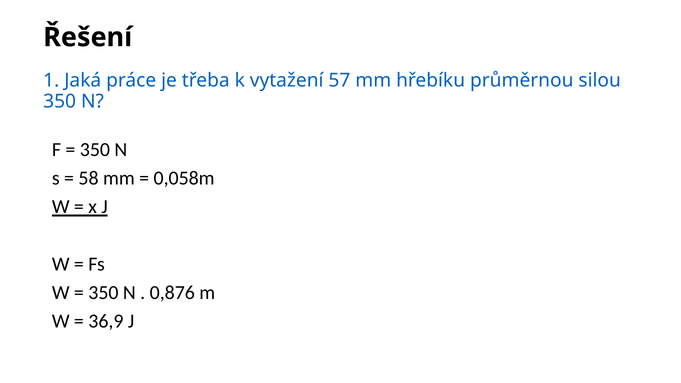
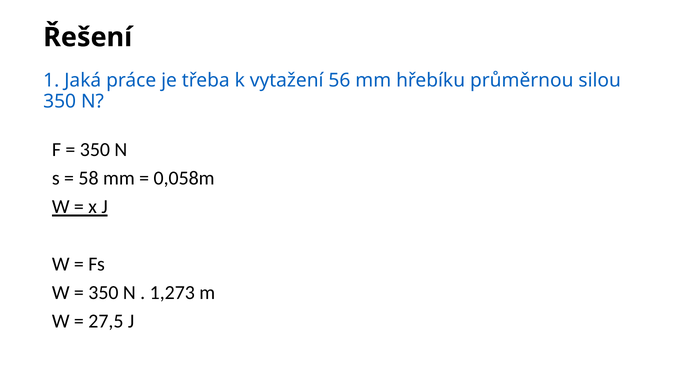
57: 57 -> 56
0,876: 0,876 -> 1,273
36,9: 36,9 -> 27,5
